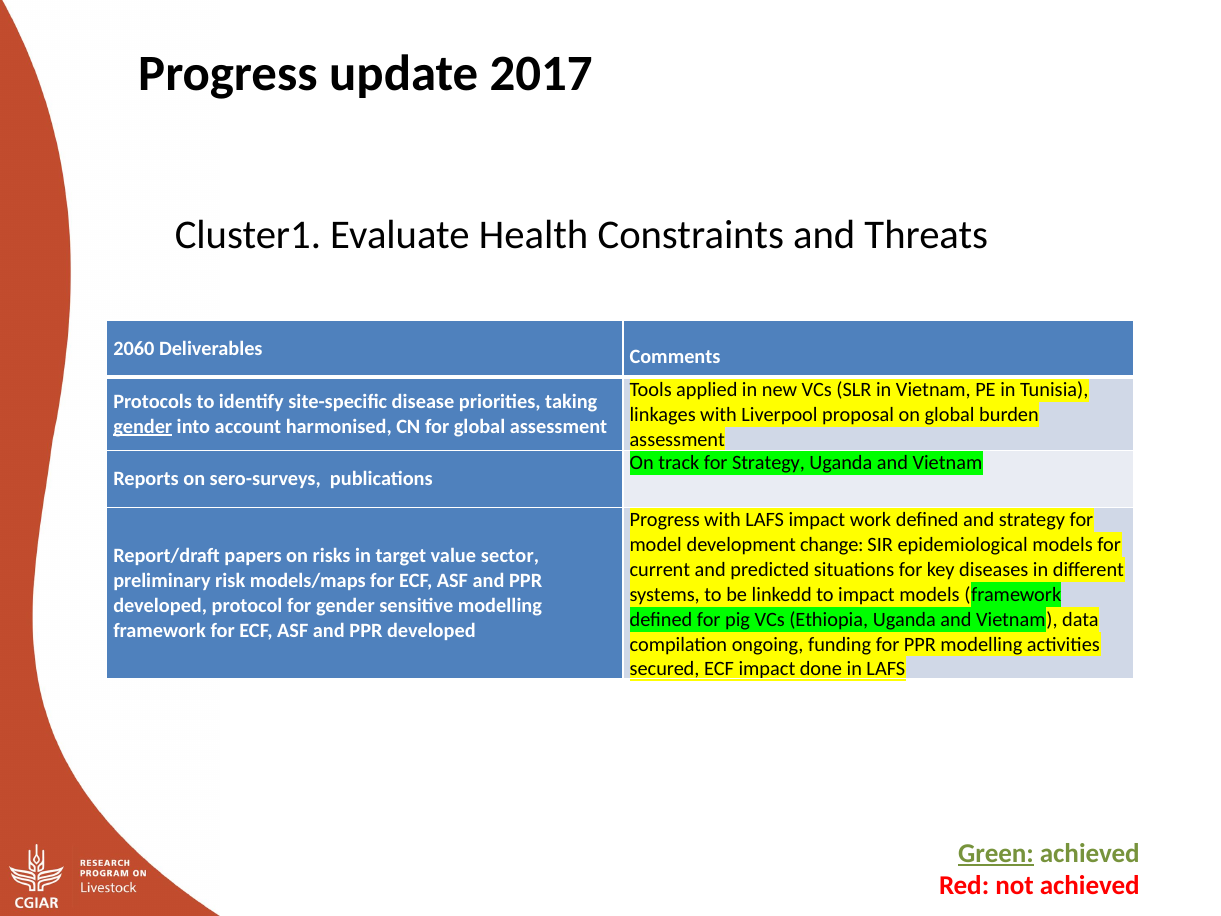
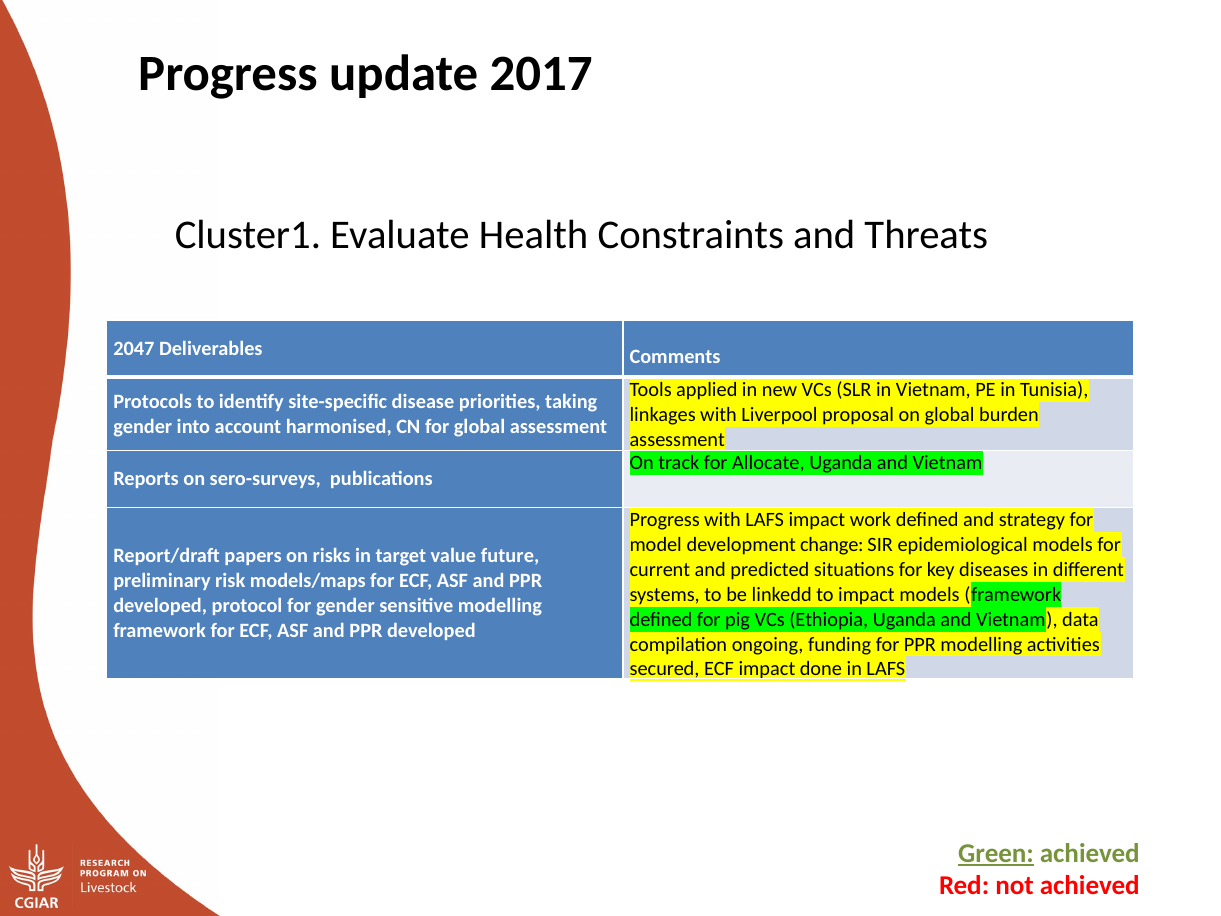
2060: 2060 -> 2047
gender at (143, 426) underline: present -> none
for Strategy: Strategy -> Allocate
sector: sector -> future
